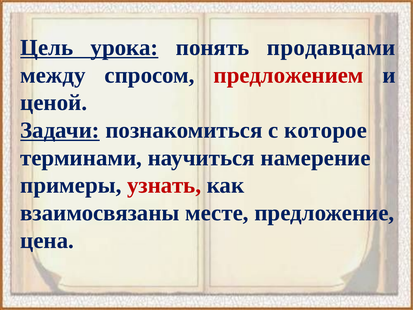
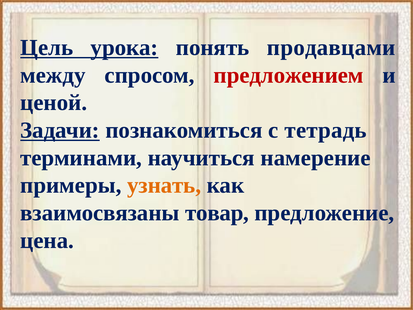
которое: которое -> тетрадь
узнать colour: red -> orange
месте: месте -> товар
